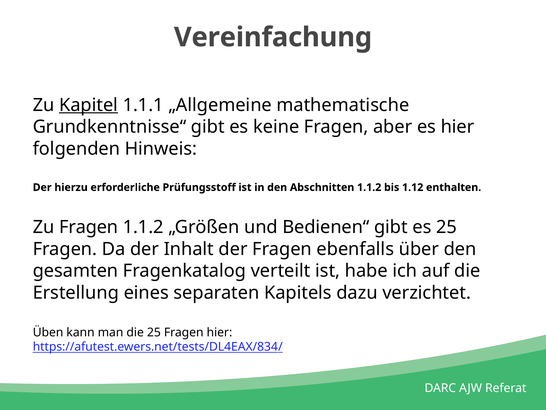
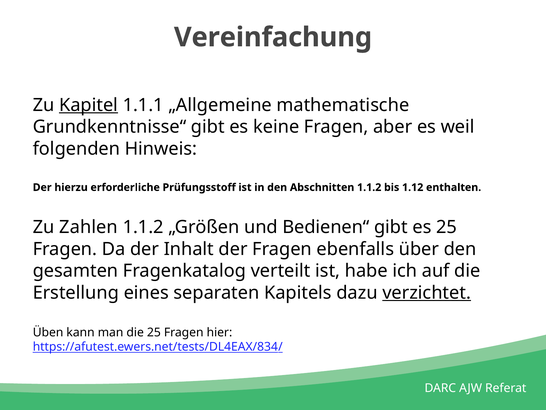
es hier: hier -> weil
Zu Fragen: Fragen -> Zahlen
verzichtet underline: none -> present
